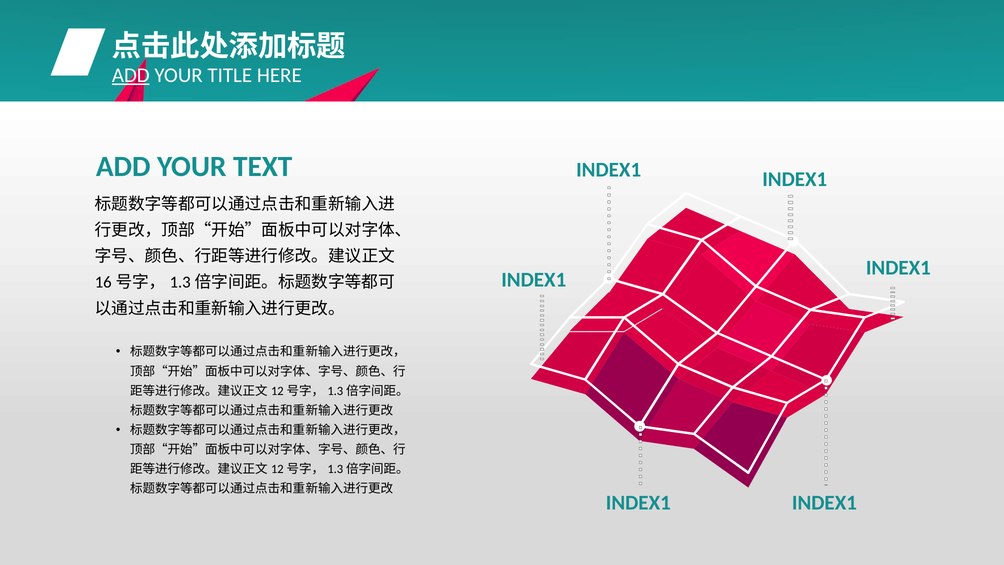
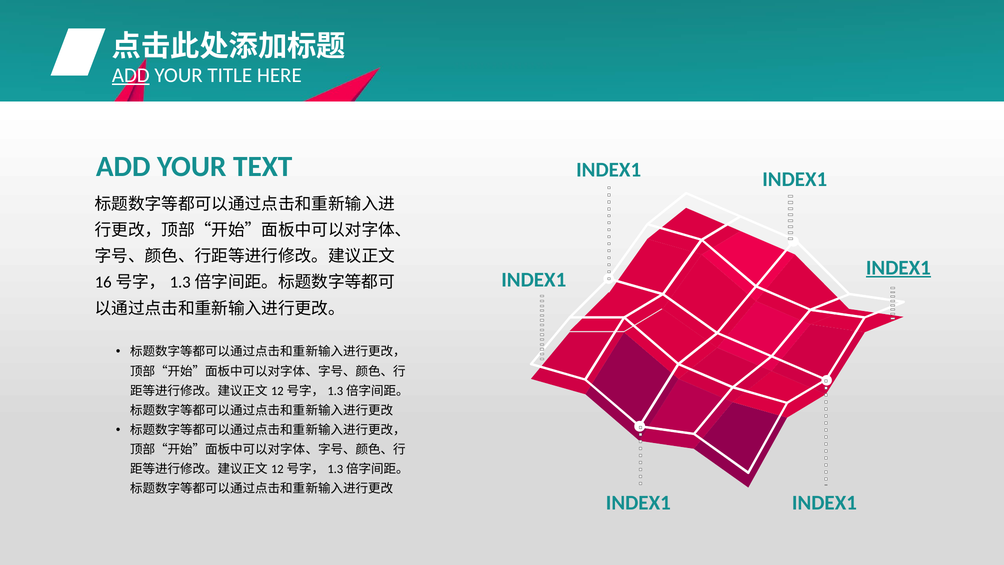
INDEX1 at (898, 268) underline: none -> present
